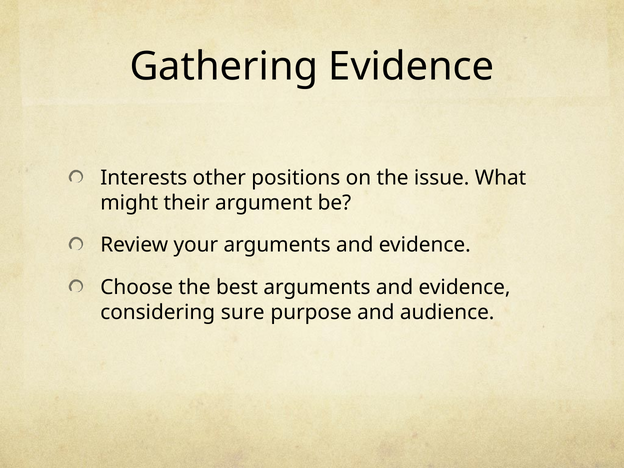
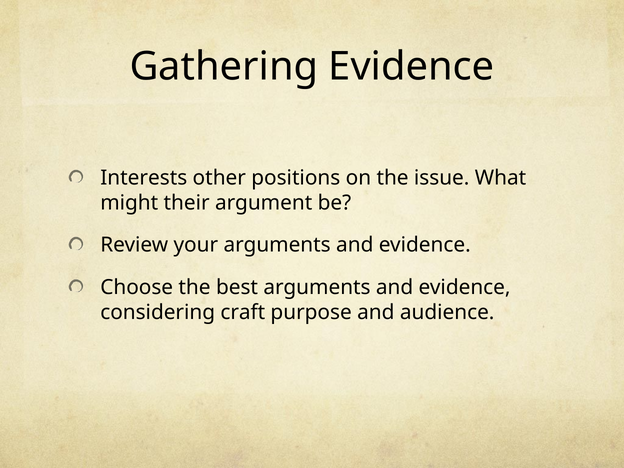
sure: sure -> craft
